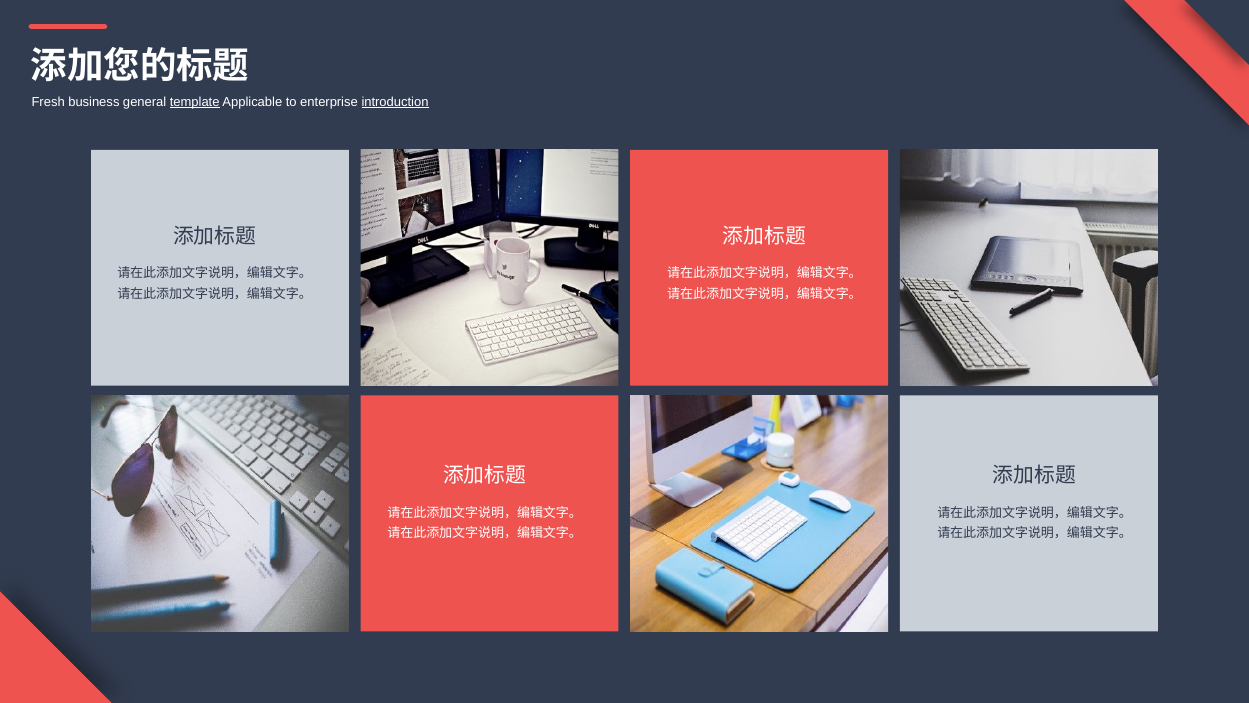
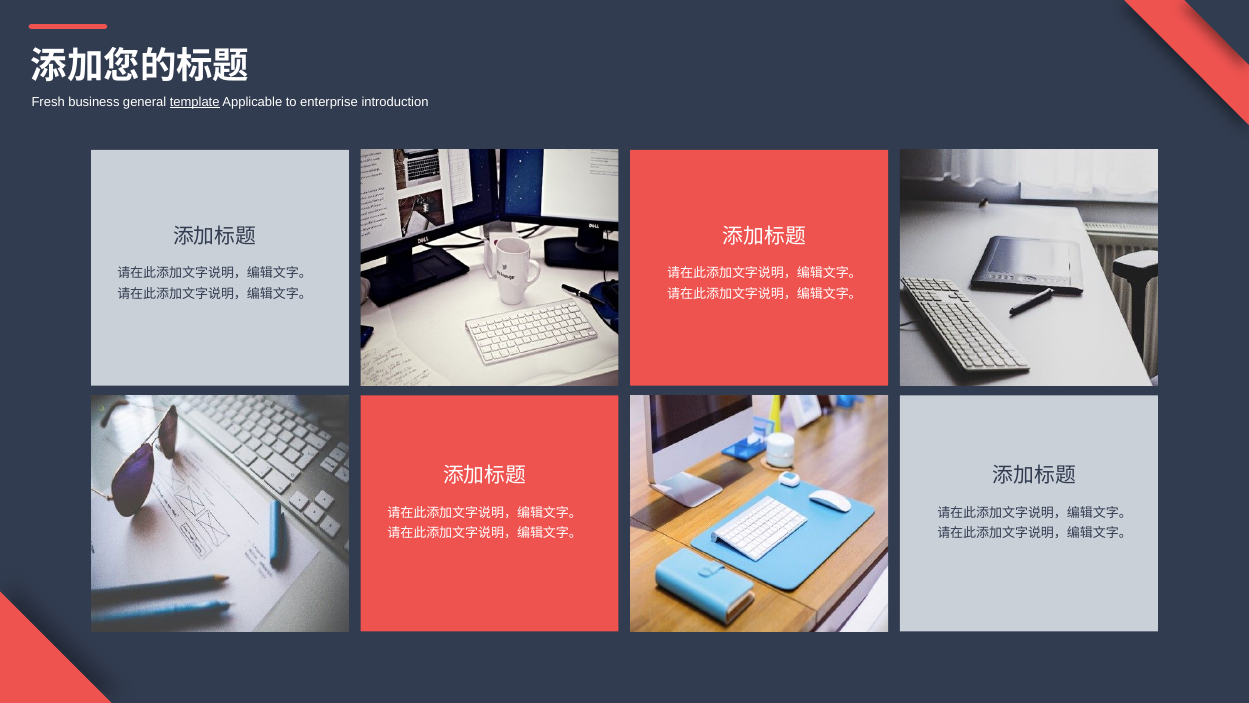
introduction underline: present -> none
